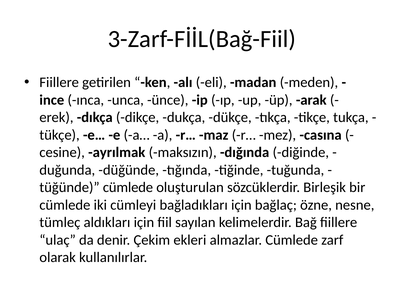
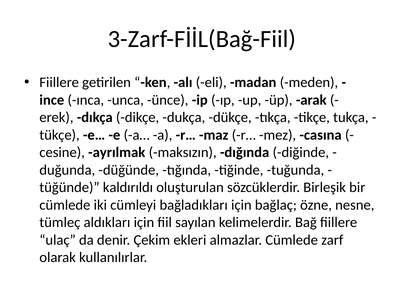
tüğünde cümlede: cümlede -> kaldırıldı
